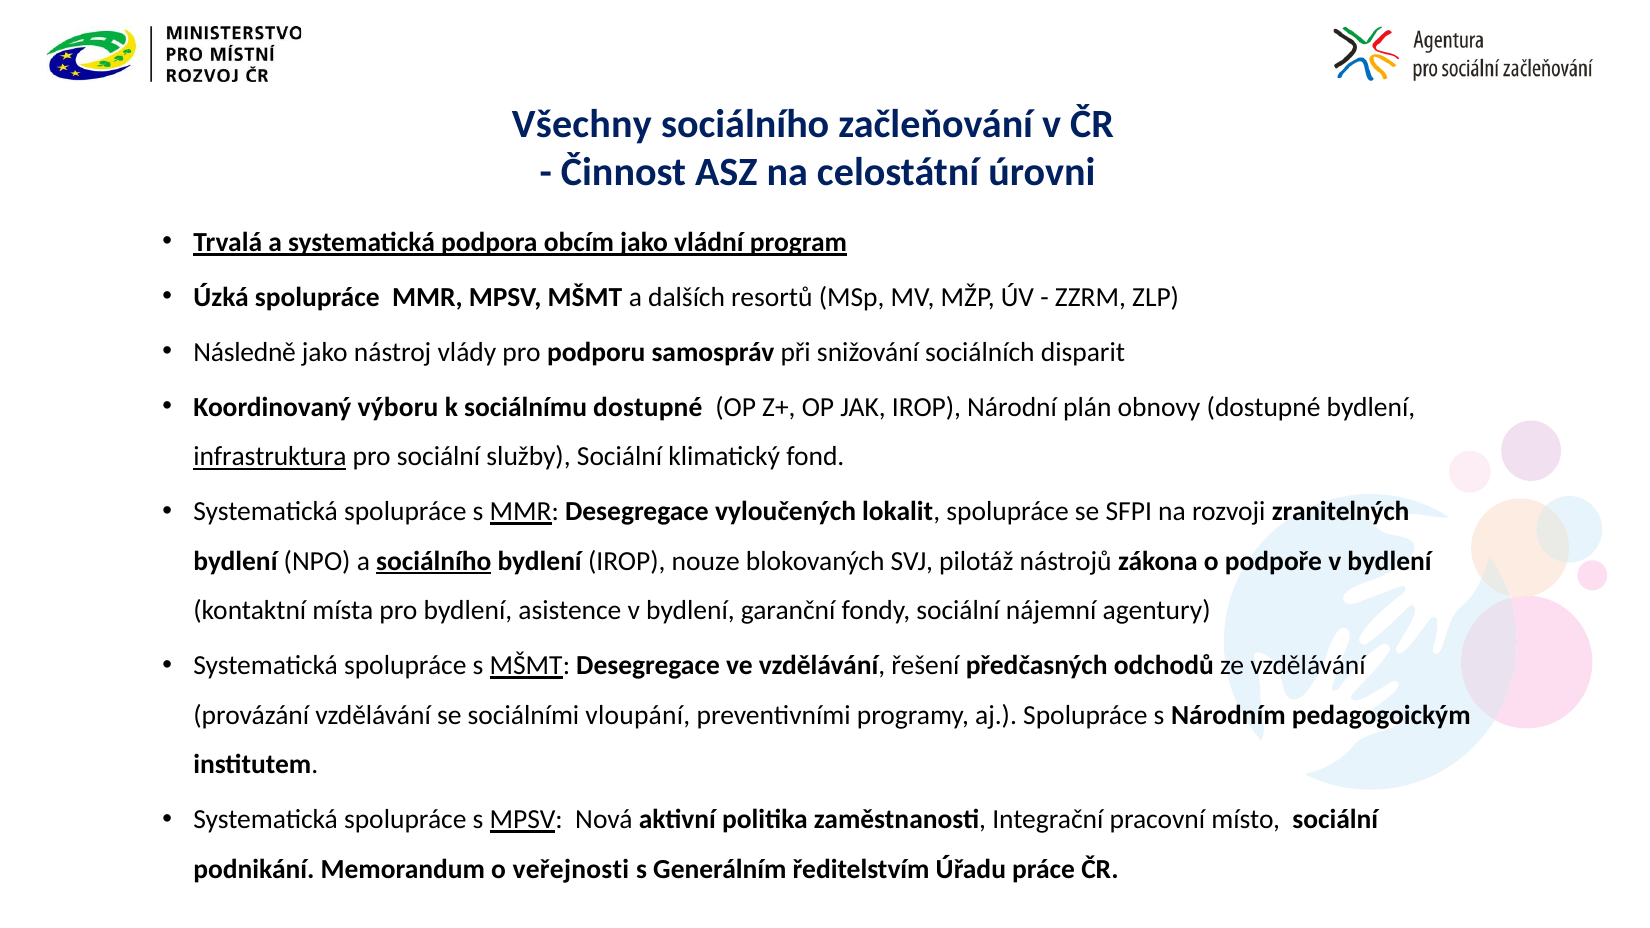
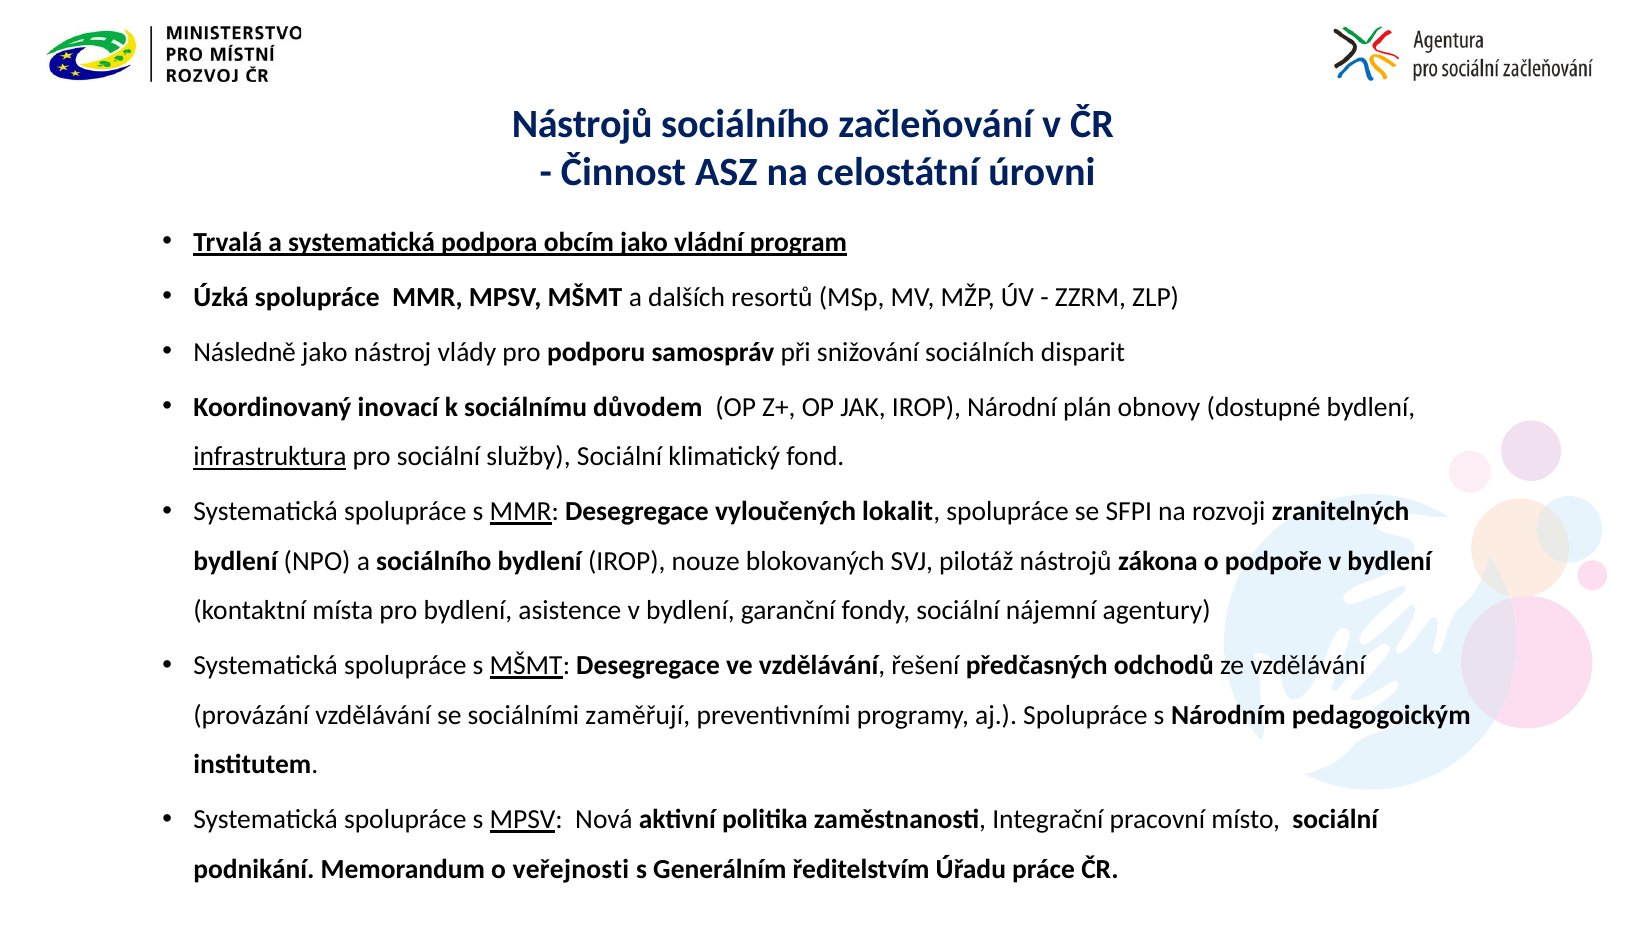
Všechny at (582, 125): Všechny -> Nástrojů
výboru: výboru -> inovací
sociálnímu dostupné: dostupné -> důvodem
sociálního at (434, 561) underline: present -> none
vloupání: vloupání -> zaměřují
